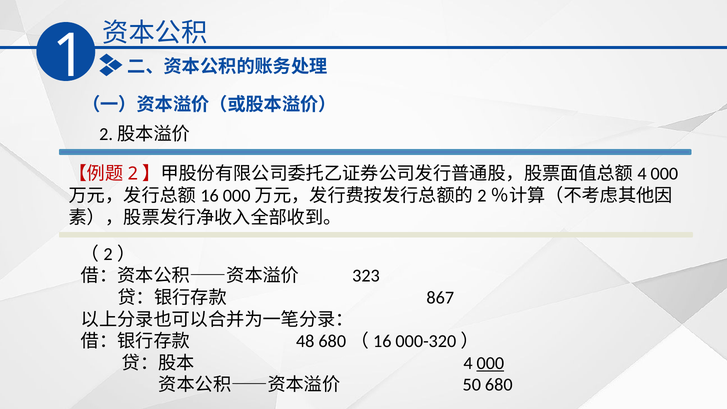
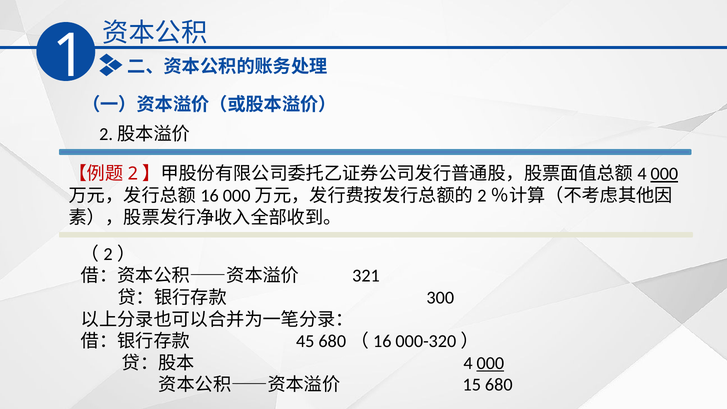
000 at (664, 174) underline: none -> present
323: 323 -> 321
867: 867 -> 300
48: 48 -> 45
50: 50 -> 15
